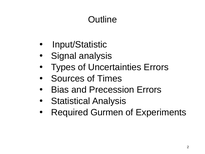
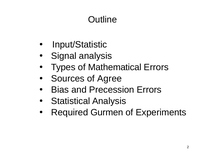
Uncertainties: Uncertainties -> Mathematical
Times: Times -> Agree
